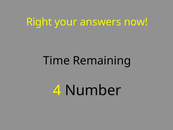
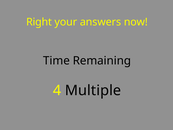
Number: Number -> Multiple
